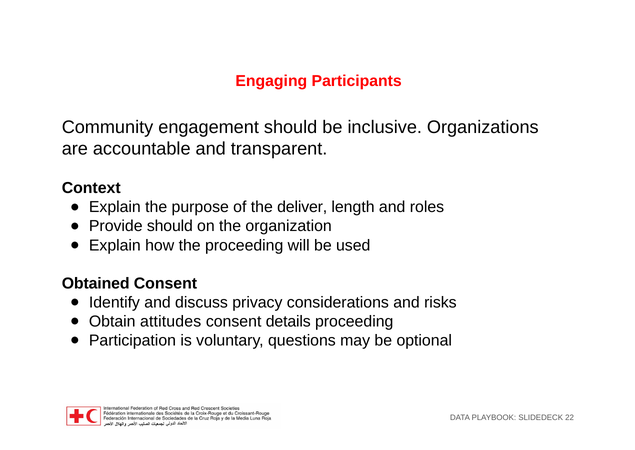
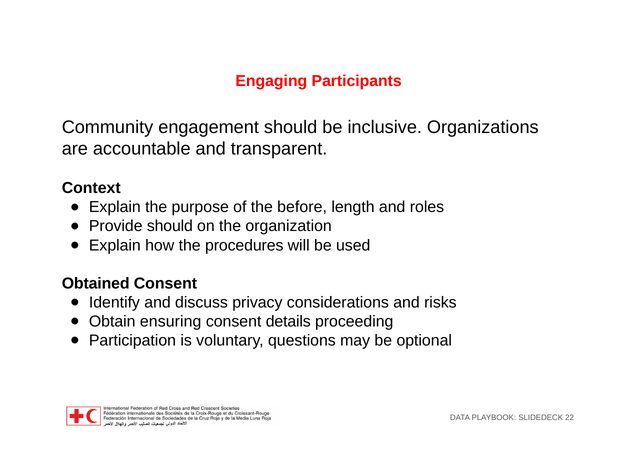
deliver: deliver -> before
the proceeding: proceeding -> procedures
attitudes: attitudes -> ensuring
